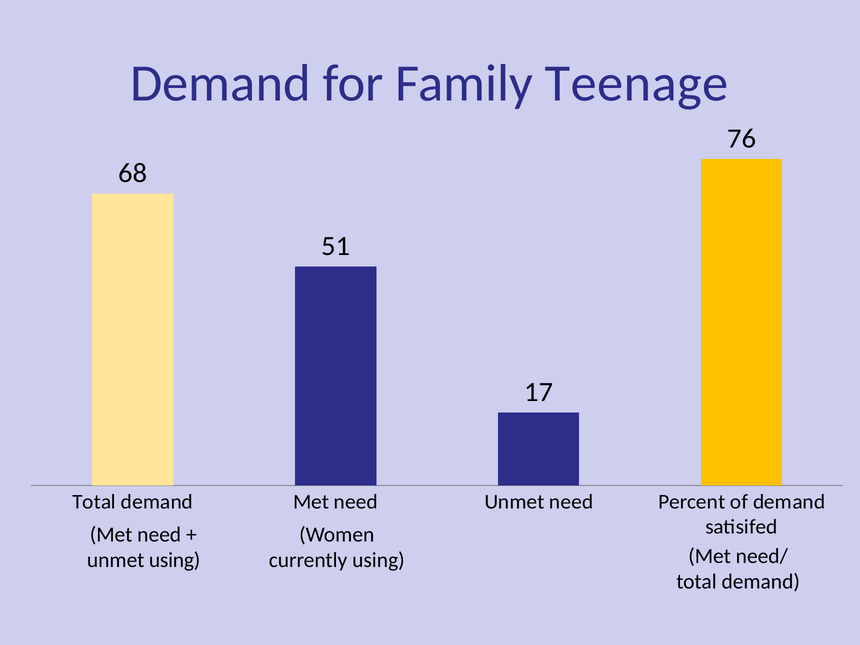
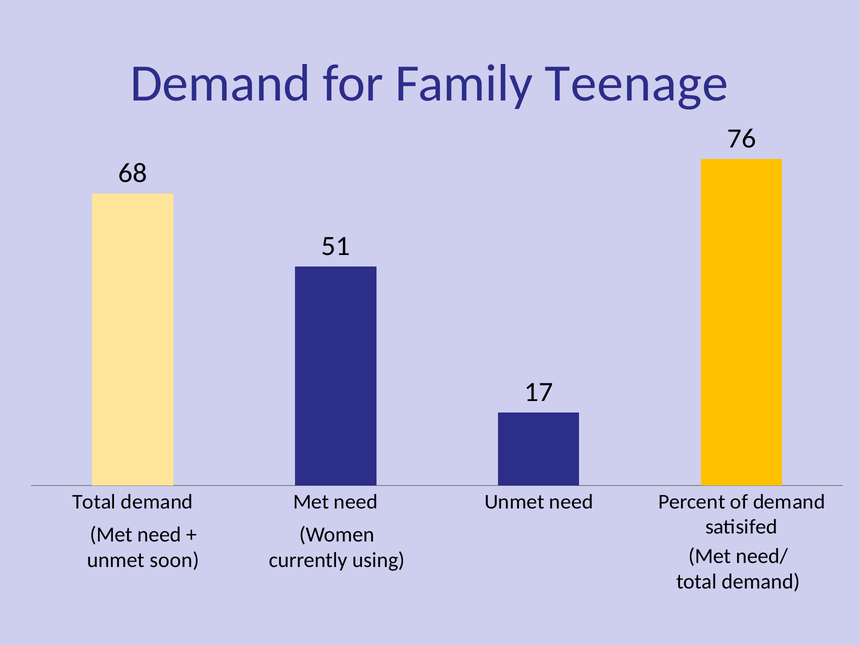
unmet using: using -> soon
